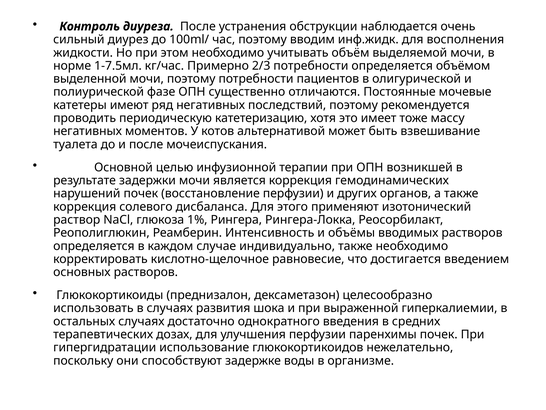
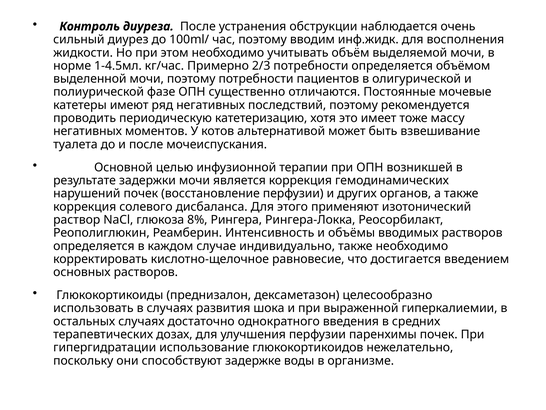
1-7.5мл: 1-7.5мл -> 1-4.5мл
1%: 1% -> 8%
